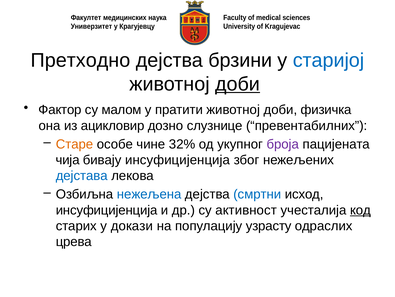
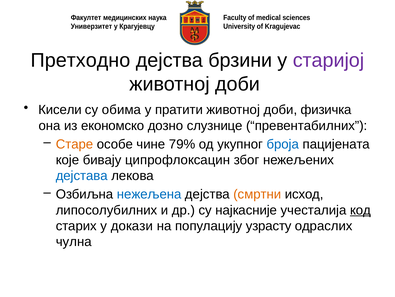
старијој colour: blue -> purple
доби at (238, 84) underline: present -> none
Фактор: Фактор -> Кисели
малом: малом -> обима
ацикловир: ацикловир -> економско
32%: 32% -> 79%
броја colour: purple -> blue
чија: чија -> које
бивају инсуфицијенција: инсуфицијенција -> ципрофлоксацин
смртни colour: blue -> orange
инсуфицијенција at (107, 210): инсуфицијенција -> липосолубилних
активност: активност -> најкасније
црева: црева -> чулна
